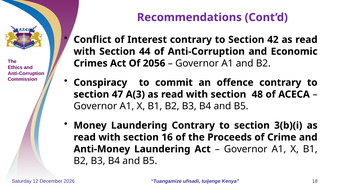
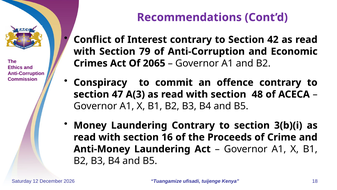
44: 44 -> 79
2056: 2056 -> 2065
